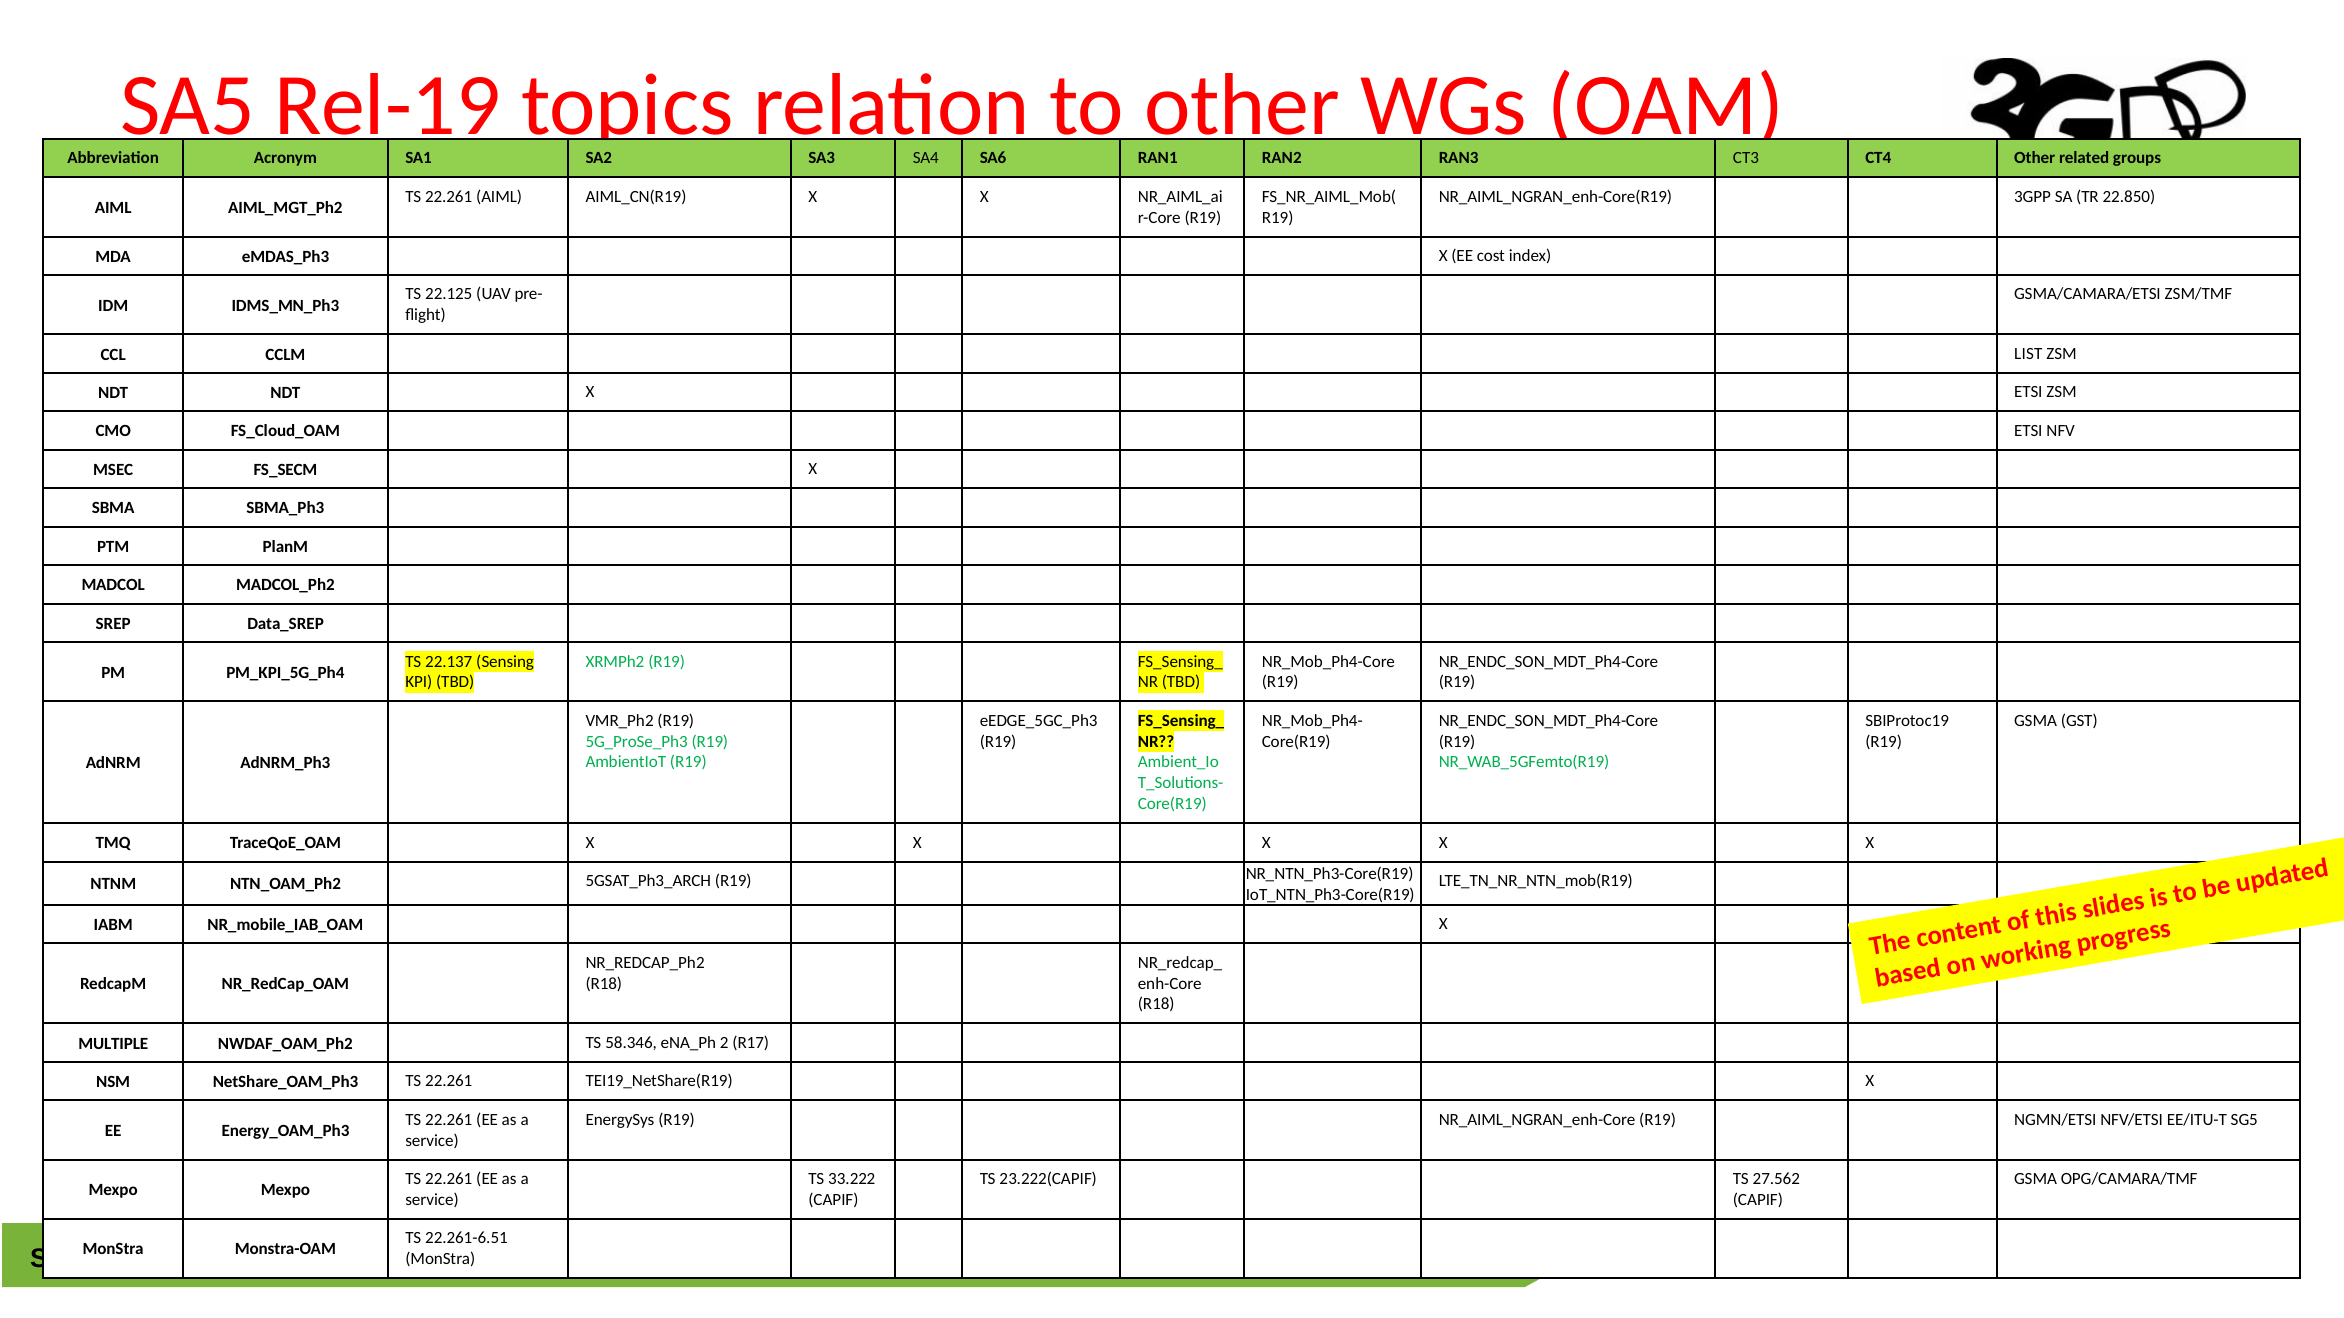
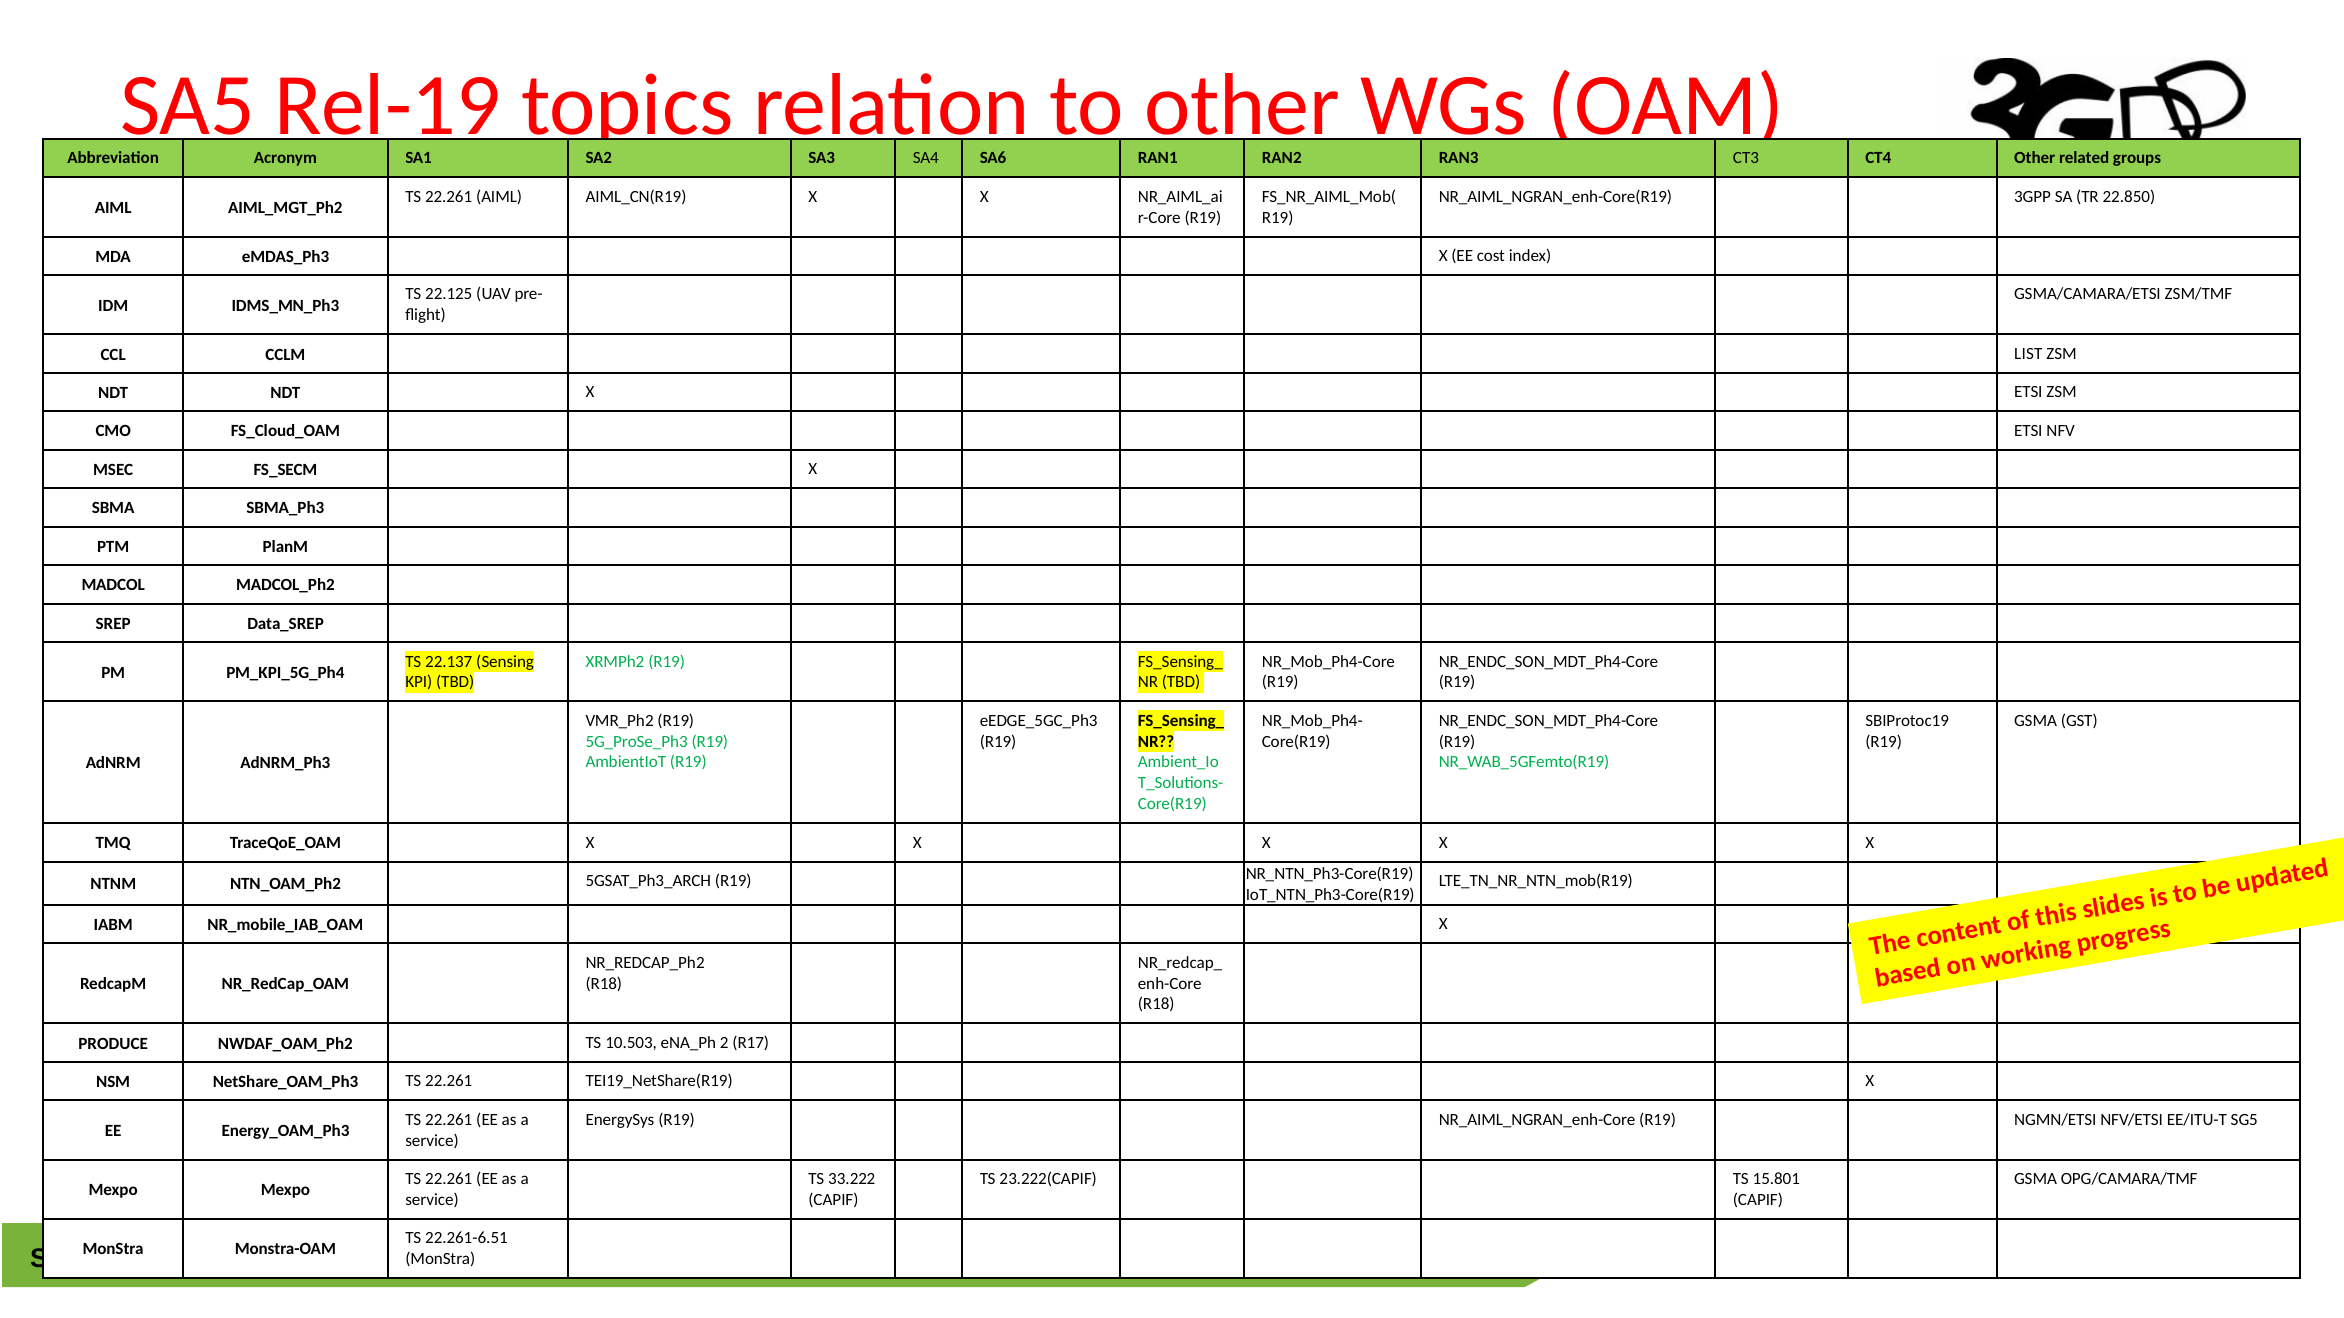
MULTIPLE: MULTIPLE -> PRODUCE
58.346: 58.346 -> 10.503
27.562: 27.562 -> 15.801
